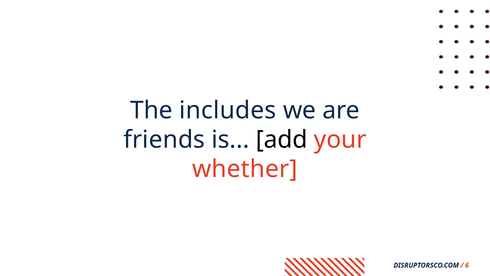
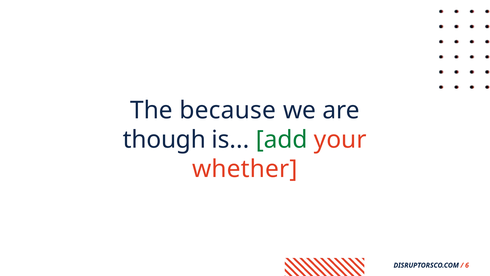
includes: includes -> because
friends: friends -> though
add colour: black -> green
